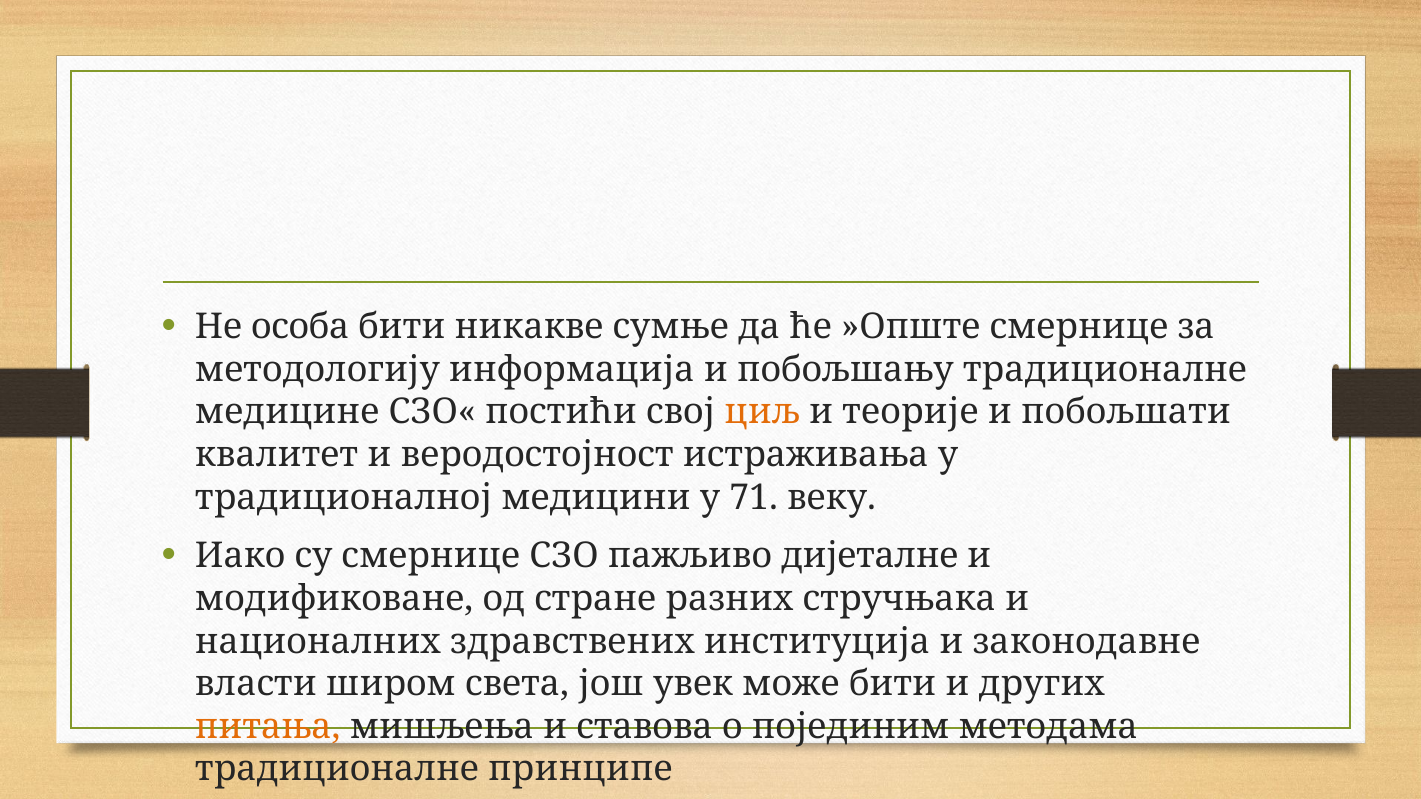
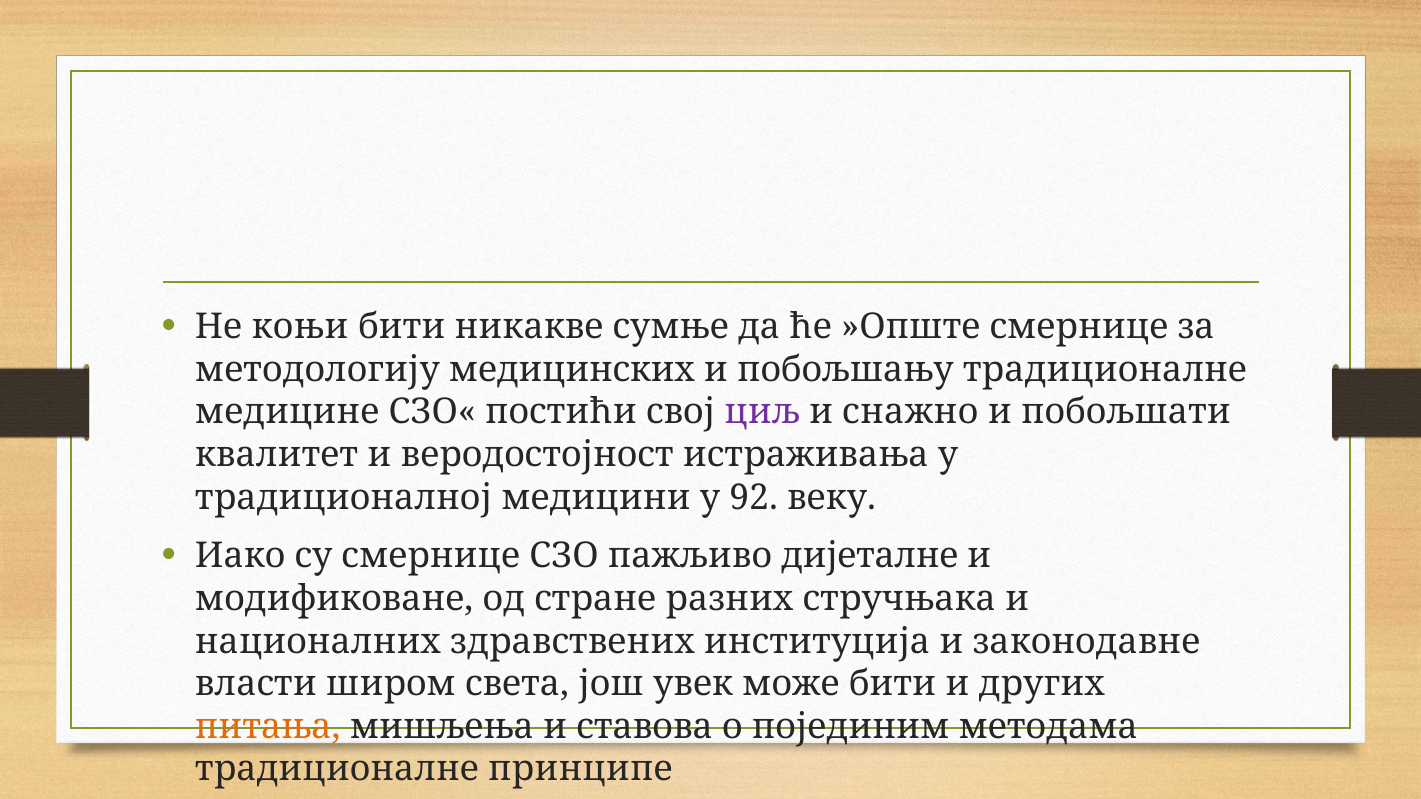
особа: особа -> коњи
информација: информација -> медицинских
циљ colour: orange -> purple
теорије: теорије -> снажно
71: 71 -> 92
